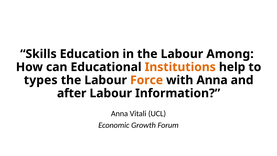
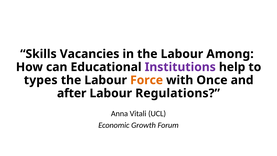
Education: Education -> Vacancies
Institutions colour: orange -> purple
with Anna: Anna -> Once
Information: Information -> Regulations
